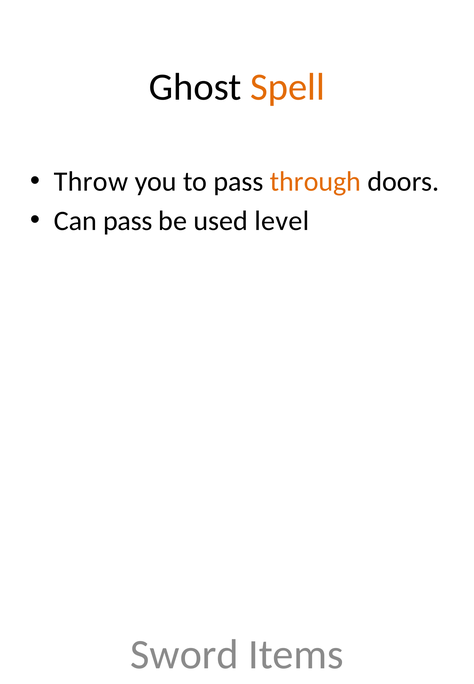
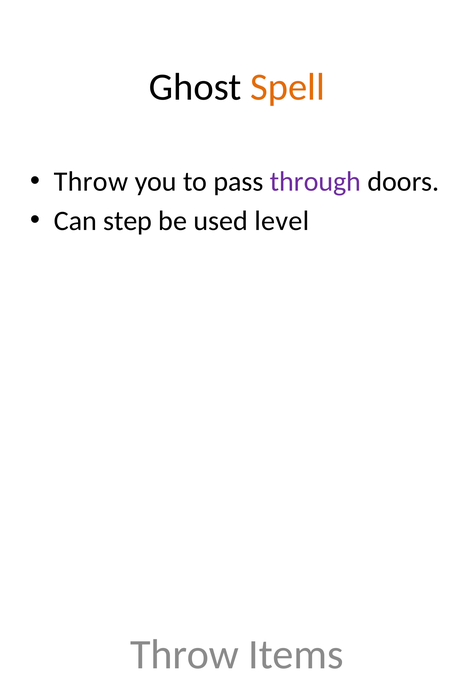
through colour: orange -> purple
Can pass: pass -> step
Sword at (184, 655): Sword -> Throw
